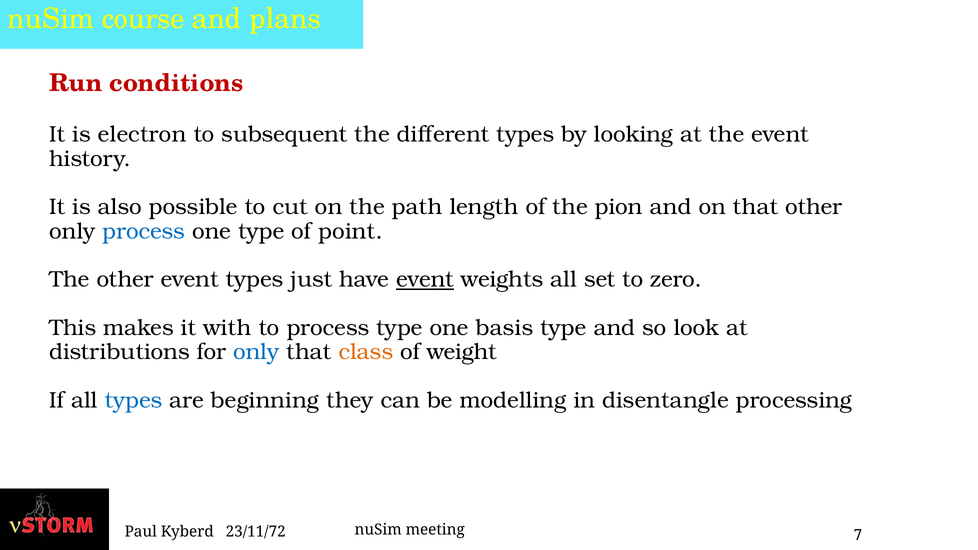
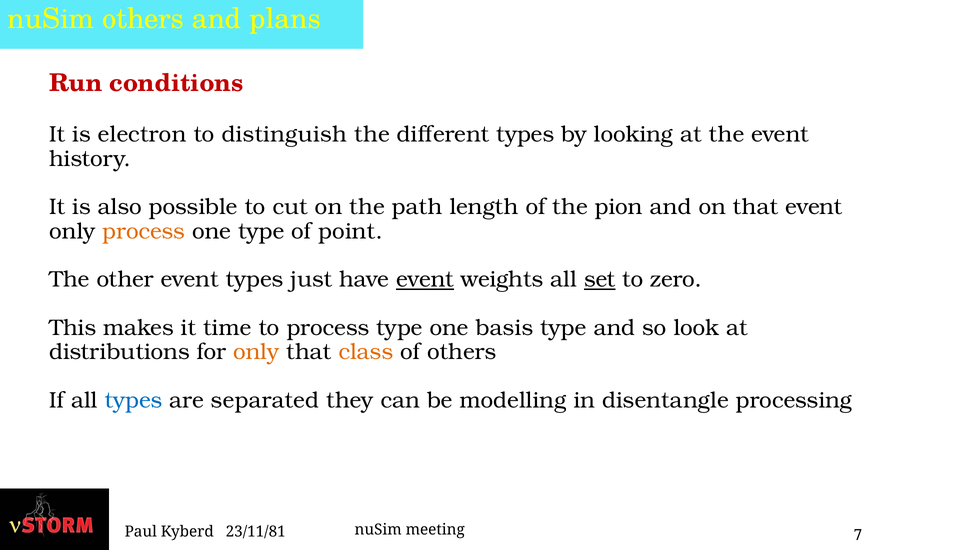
nuSim course: course -> others
subsequent: subsequent -> distinguish
that other: other -> event
process at (144, 231) colour: blue -> orange
set underline: none -> present
with: with -> time
only at (256, 352) colour: blue -> orange
of weight: weight -> others
beginning: beginning -> separated
23/11/72: 23/11/72 -> 23/11/81
